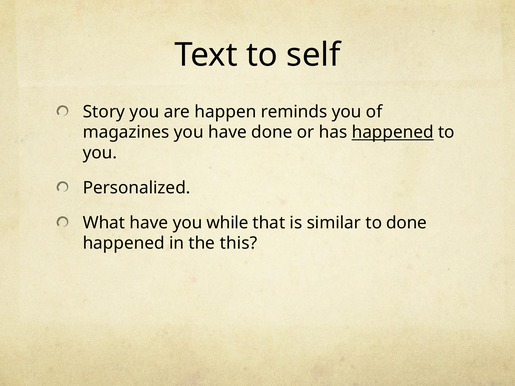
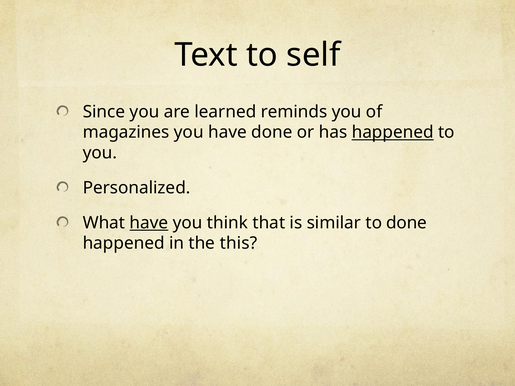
Story: Story -> Since
happen: happen -> learned
have at (149, 223) underline: none -> present
while: while -> think
